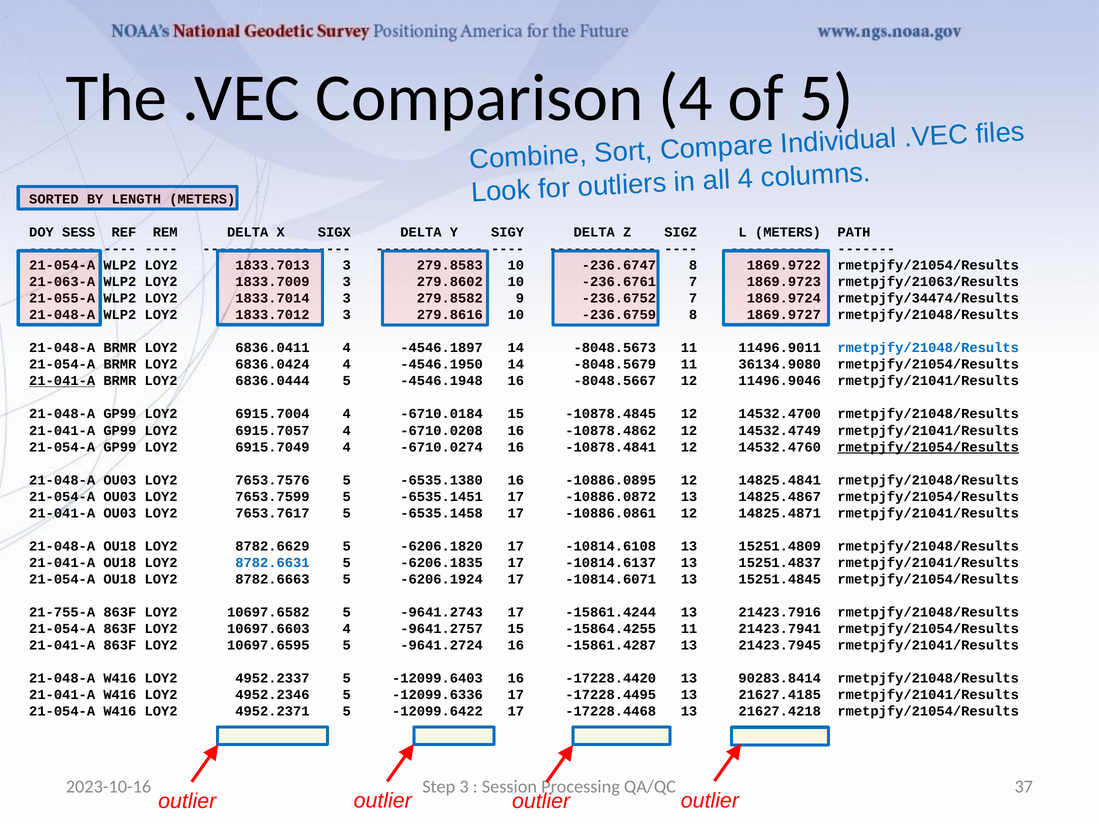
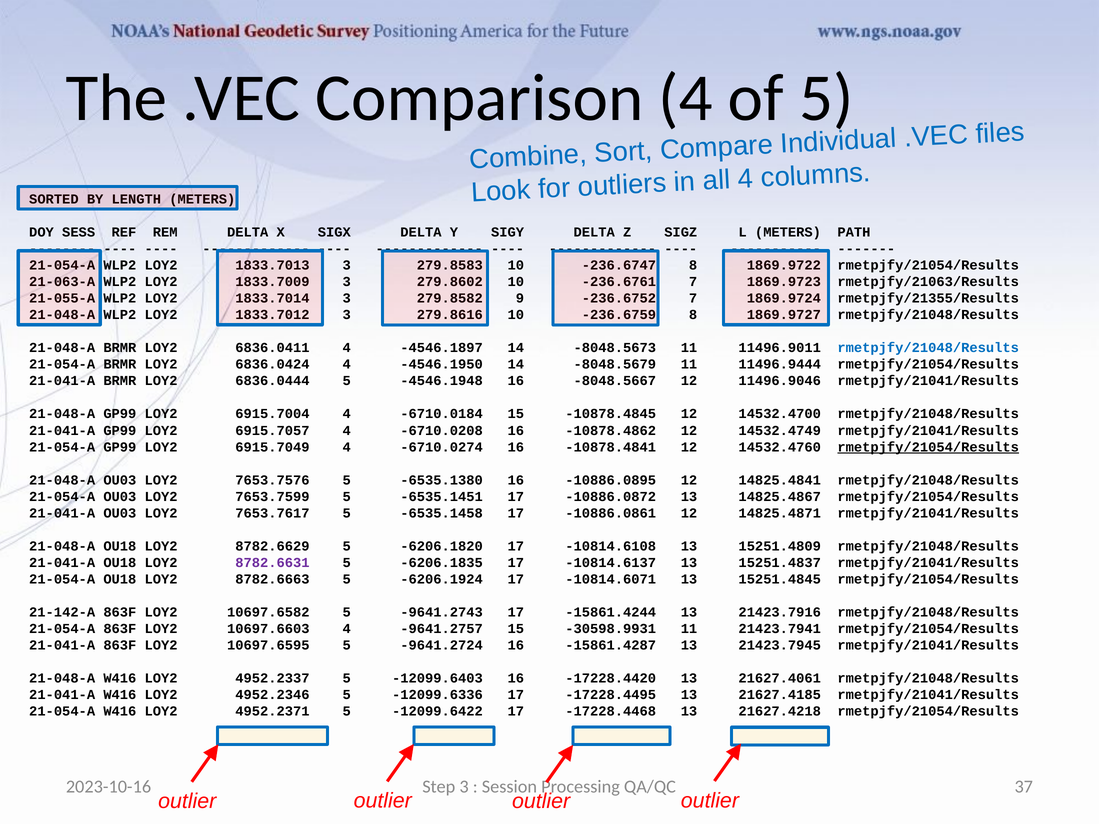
rmetpjfy/34474/Results: rmetpjfy/34474/Results -> rmetpjfy/21355/Results
36134.9080: 36134.9080 -> 11496.9444
21-041-A at (62, 381) underline: present -> none
8782.6631 colour: blue -> purple
21-755-A: 21-755-A -> 21-142-A
-15864.4255: -15864.4255 -> -30598.9931
90283.8414: 90283.8414 -> 21627.4061
